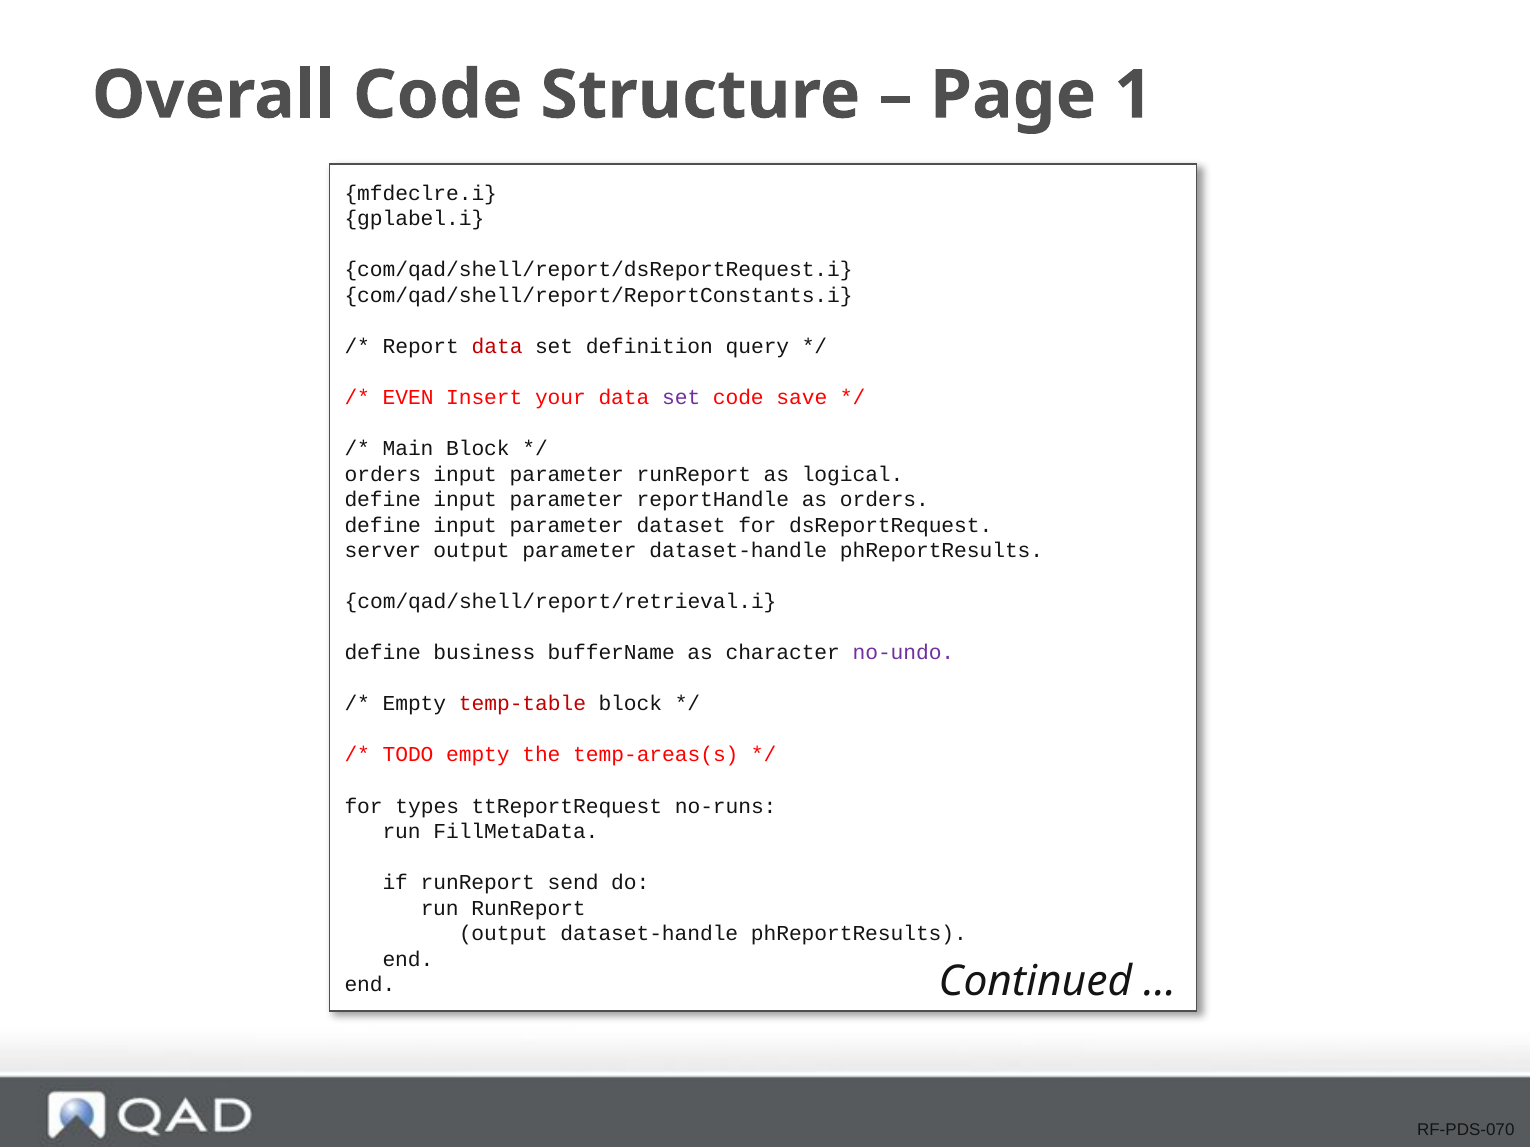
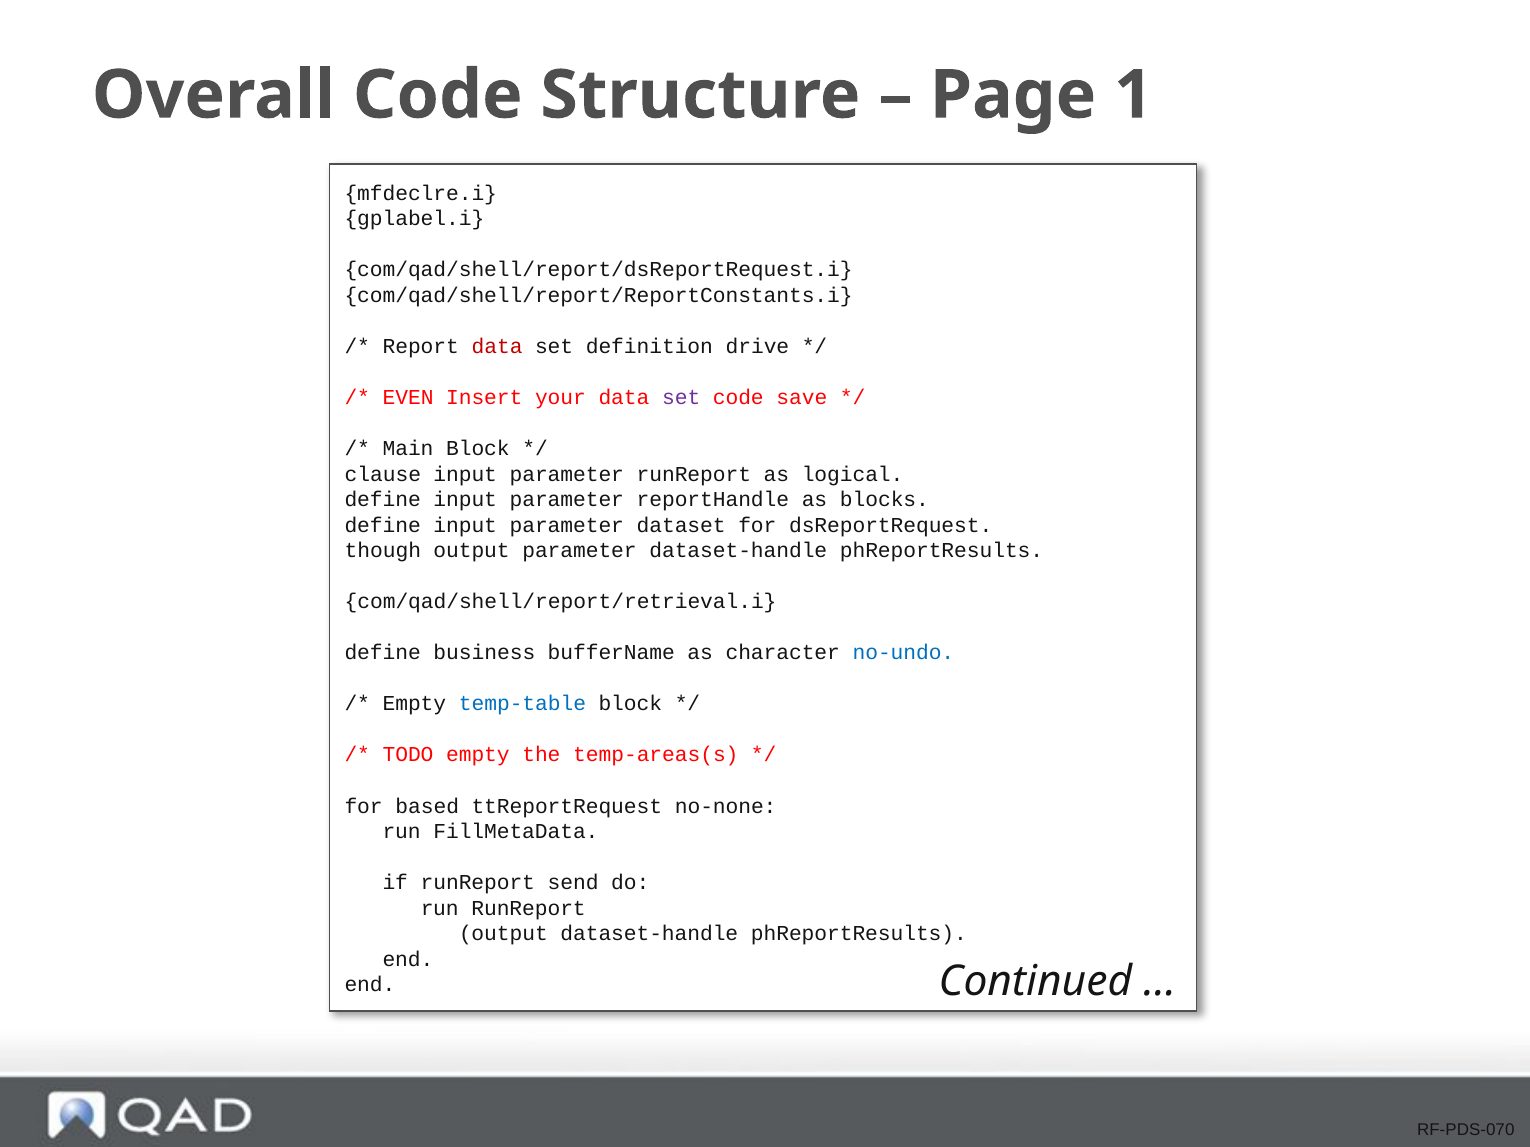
query: query -> drive
orders at (383, 474): orders -> clause
as orders: orders -> blocks
server: server -> though
no-undo colour: purple -> blue
temp-table colour: red -> blue
types: types -> based
no-runs: no-runs -> no-none
